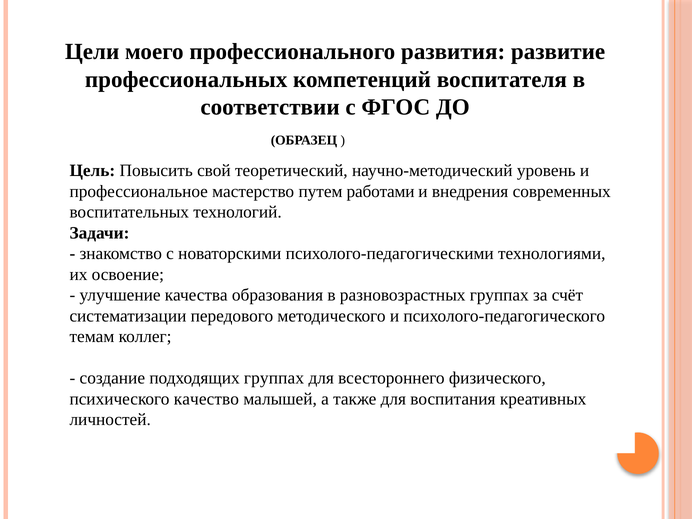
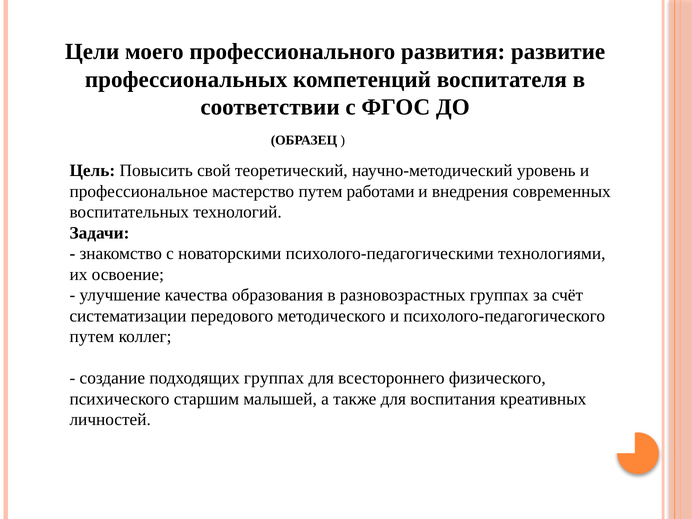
темам at (92, 337): темам -> путем
качество: качество -> старшим
